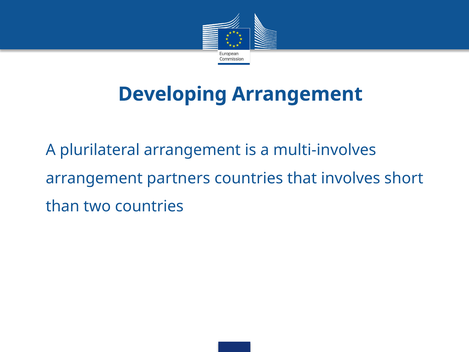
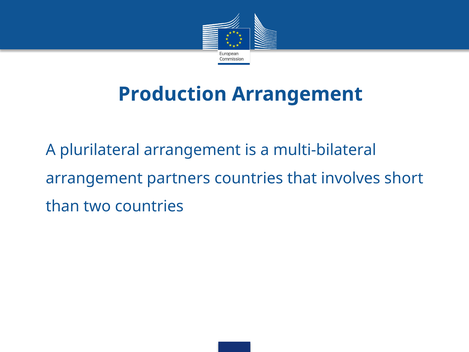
Developing: Developing -> Production
multi-involves: multi-involves -> multi-bilateral
